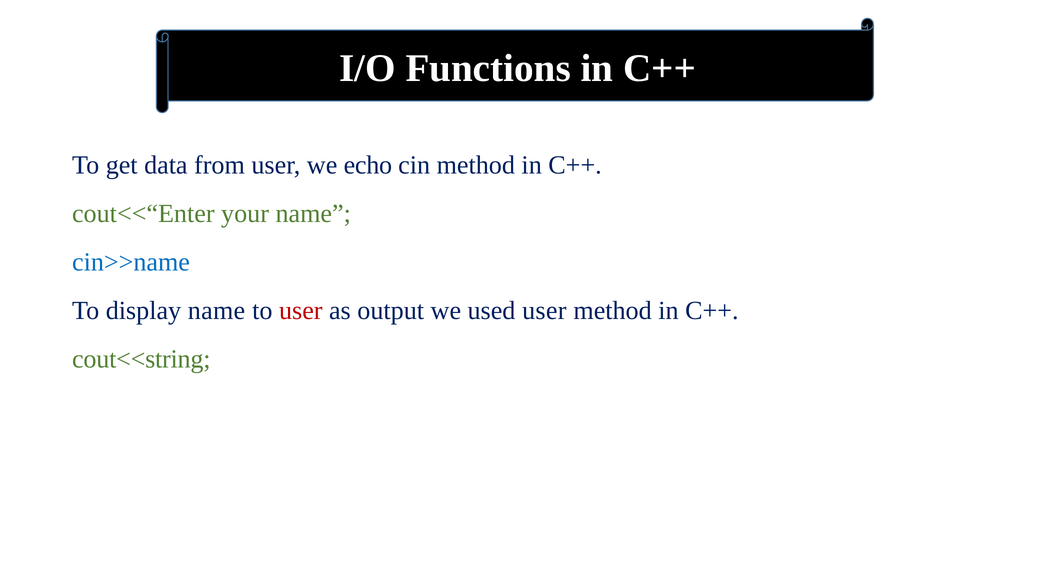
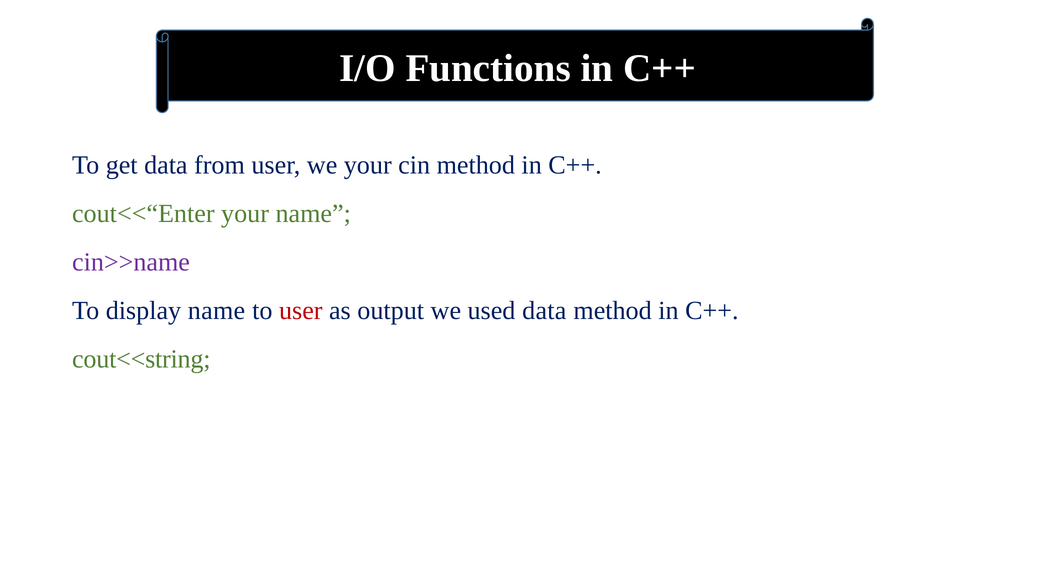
we echo: echo -> your
cin>>name colour: blue -> purple
used user: user -> data
